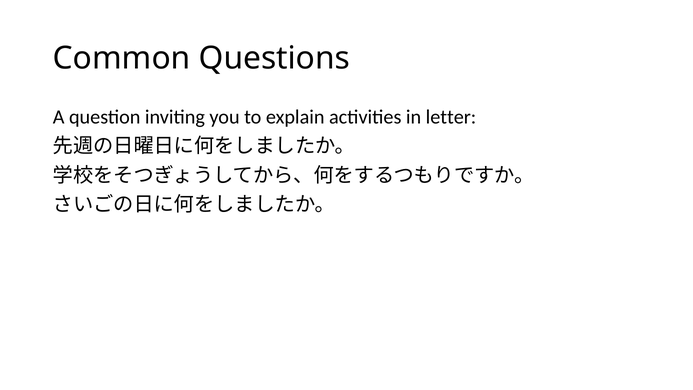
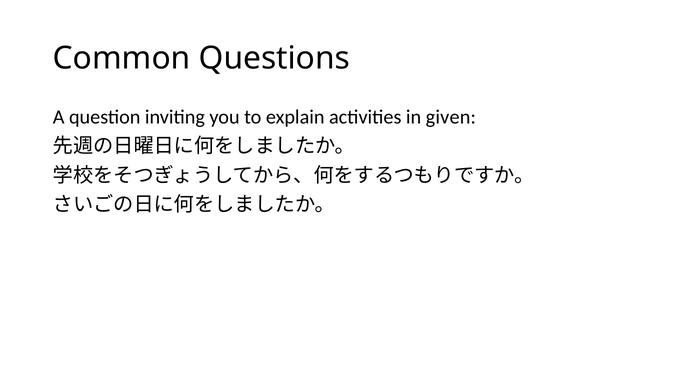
letter: letter -> given
